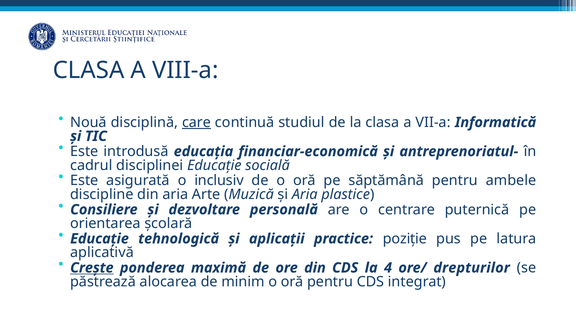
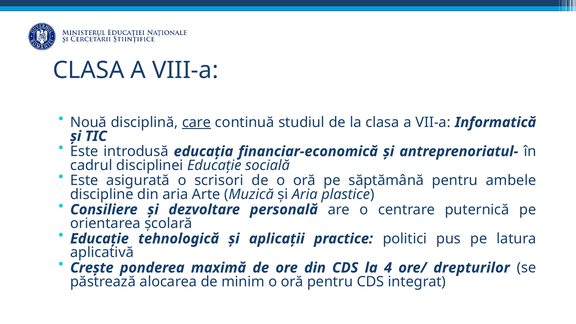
inclusiv: inclusiv -> scrisori
poziție: poziție -> politici
Crește underline: present -> none
